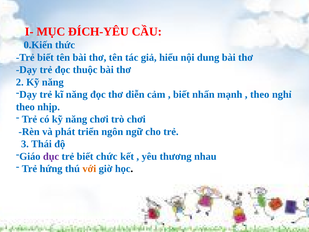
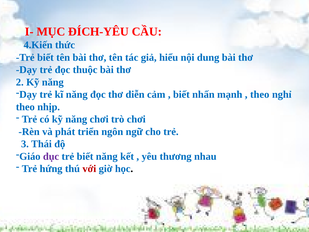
0.Kiến: 0.Kiến -> 4.Kiến
biết chức: chức -> năng
với colour: orange -> red
